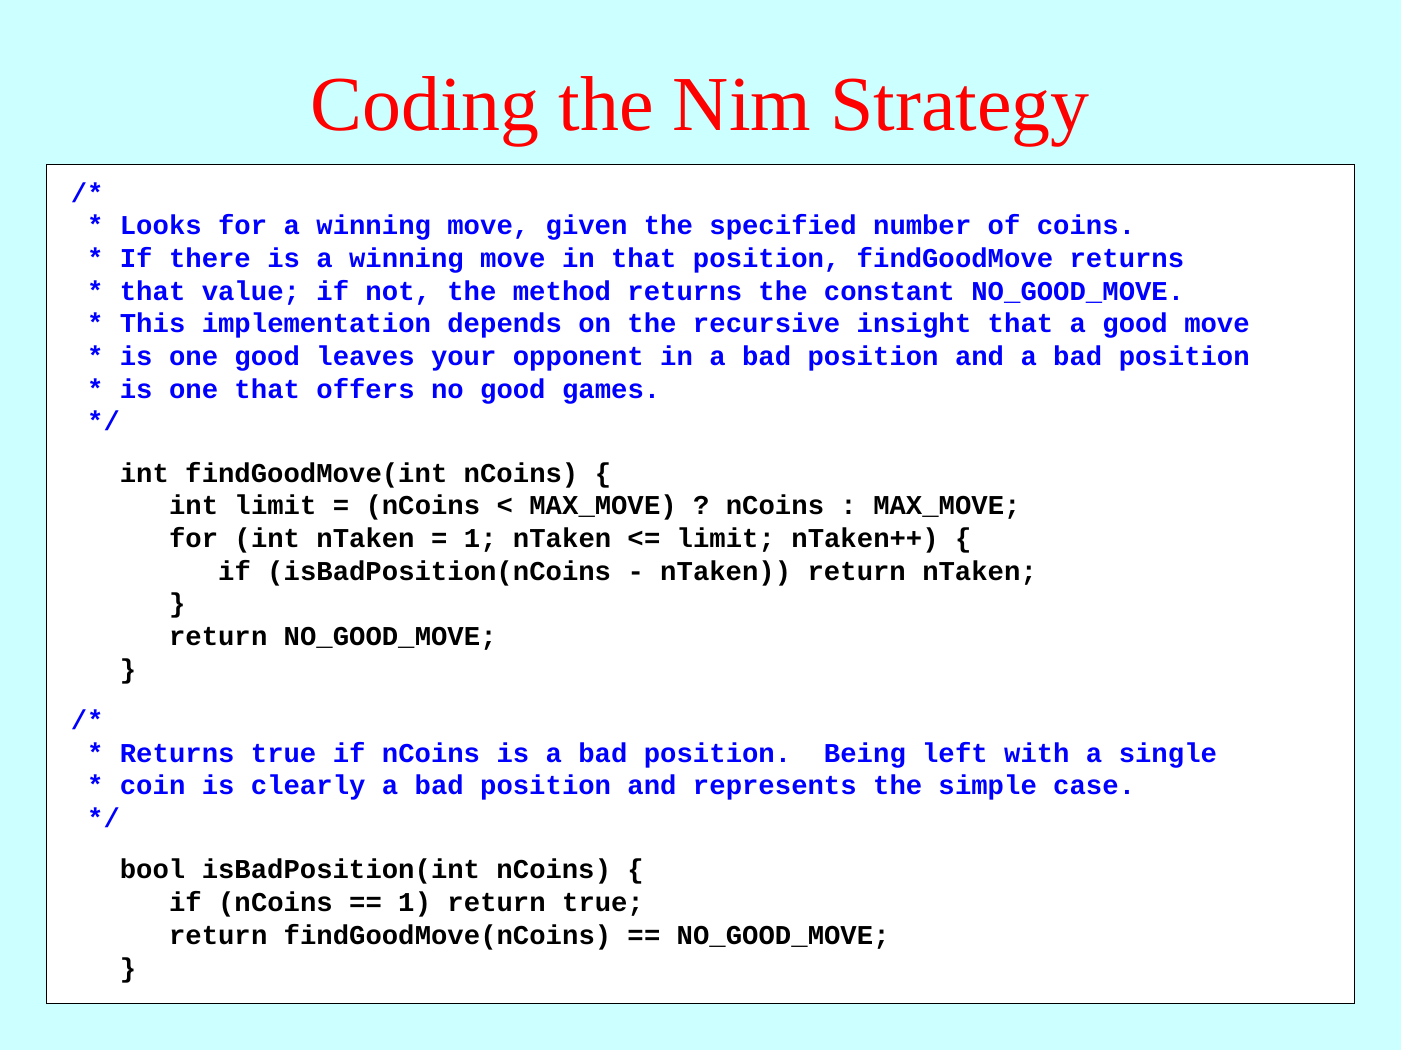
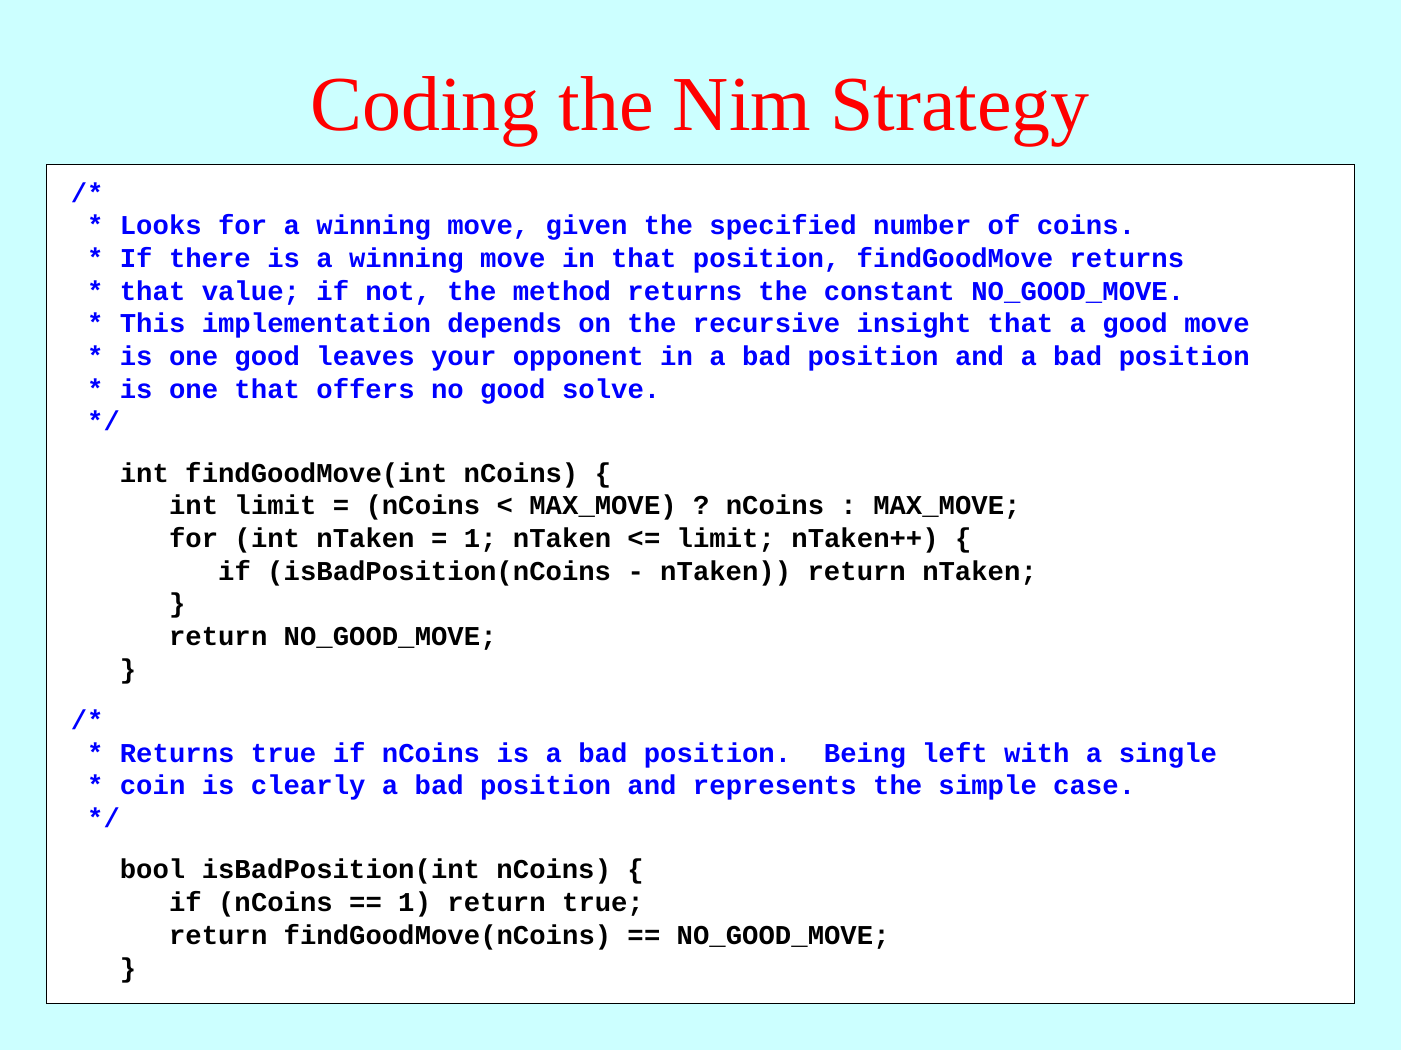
games: games -> solve
